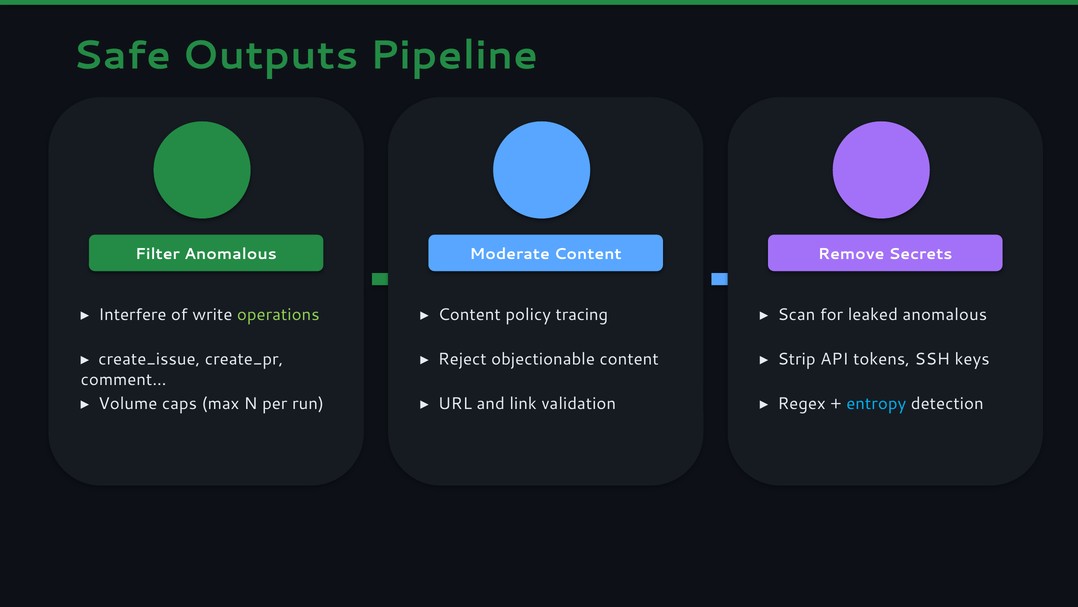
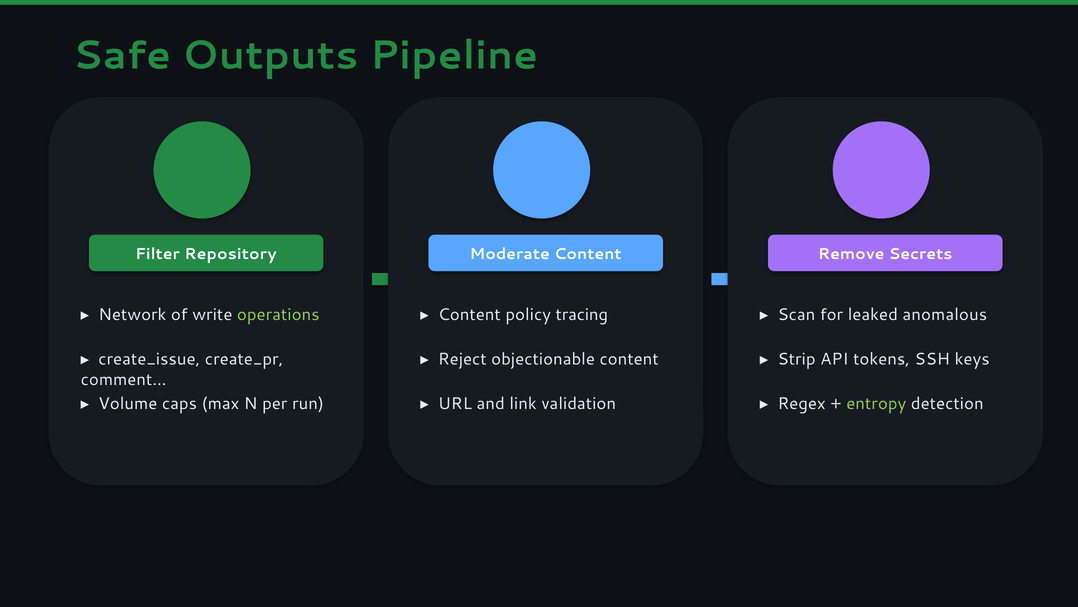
Filter Anomalous: Anomalous -> Repository
Interfere: Interfere -> Network
entropy colour: light blue -> light green
